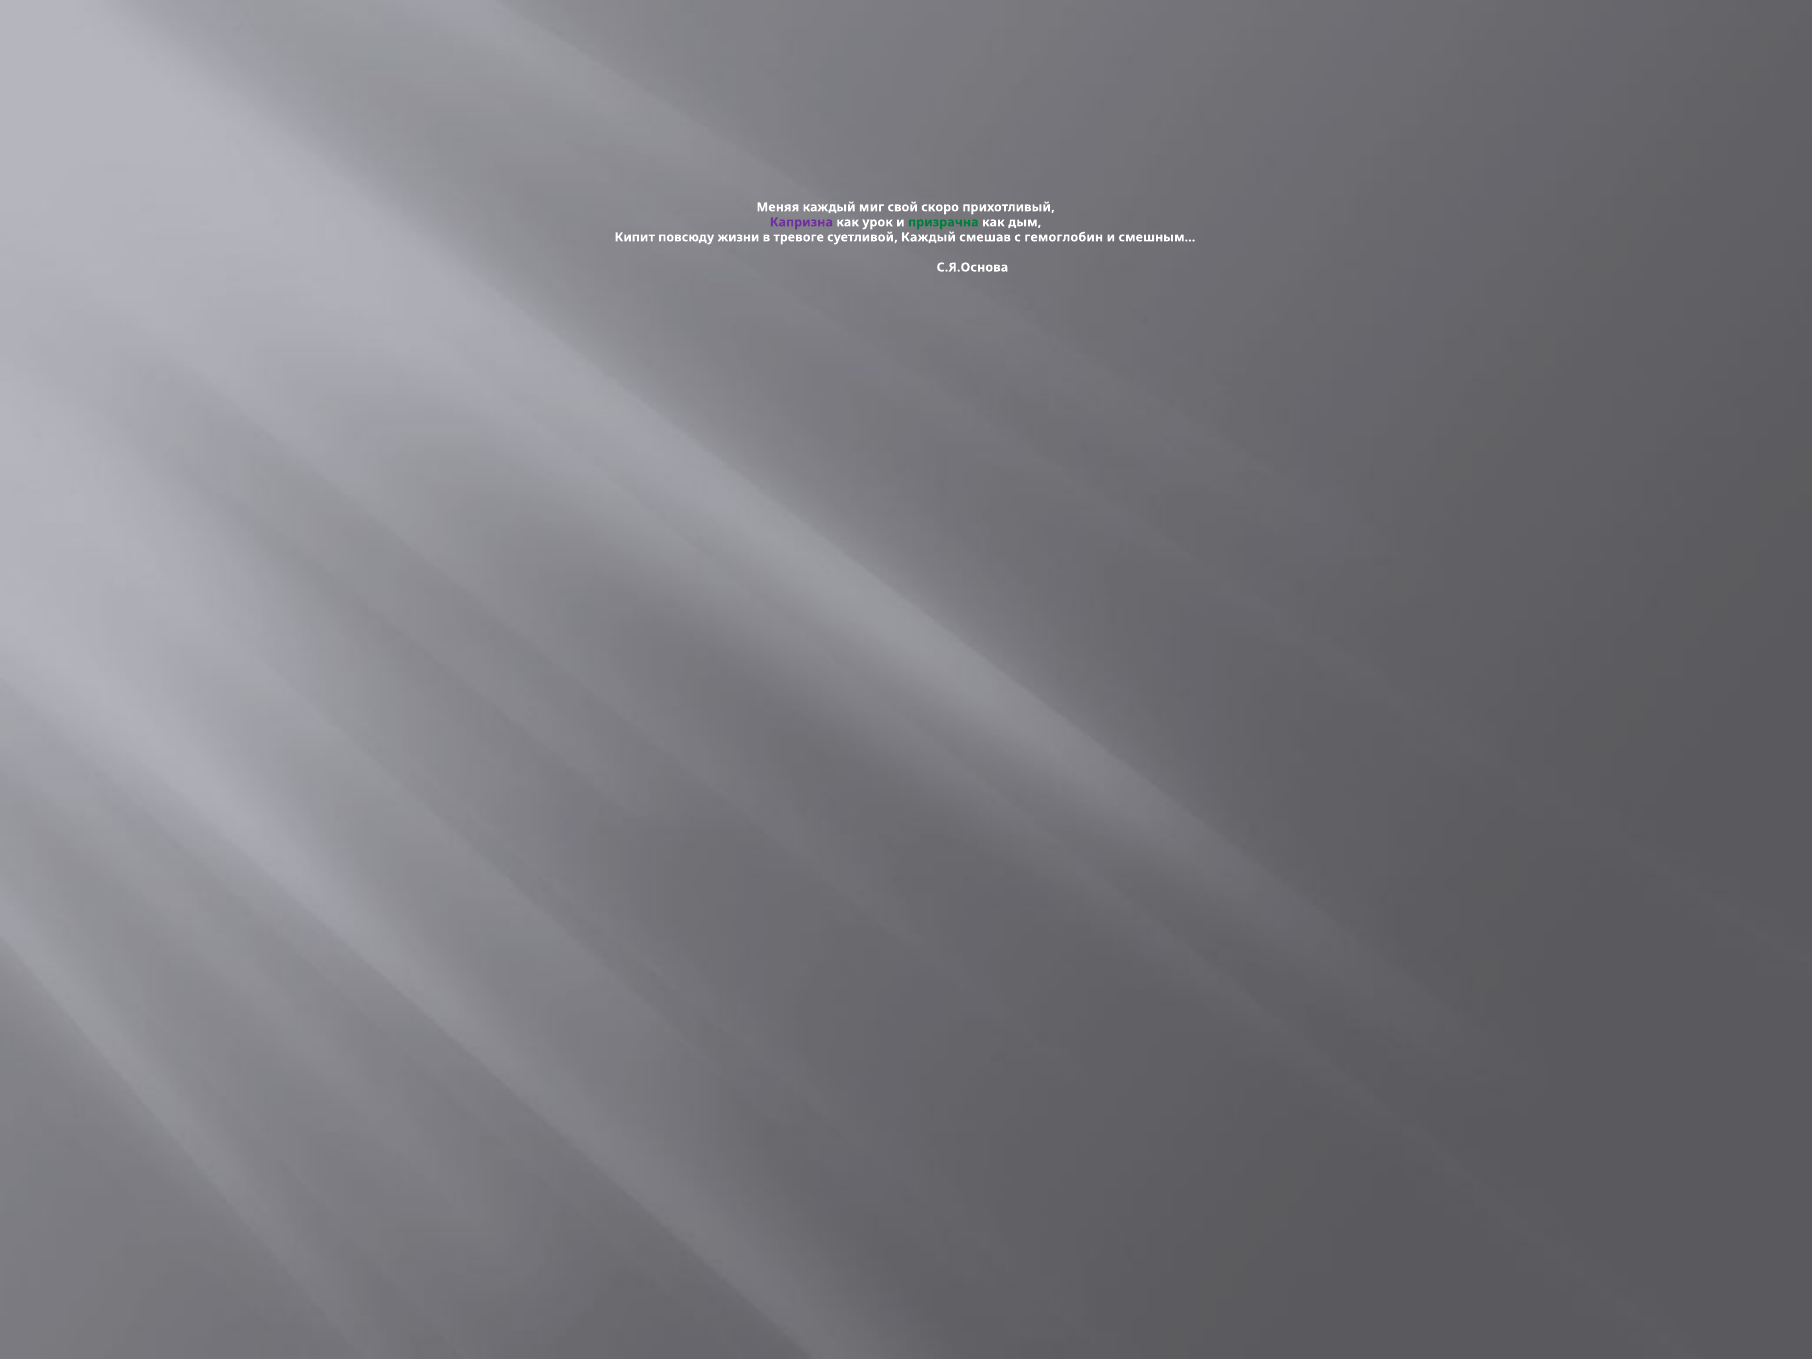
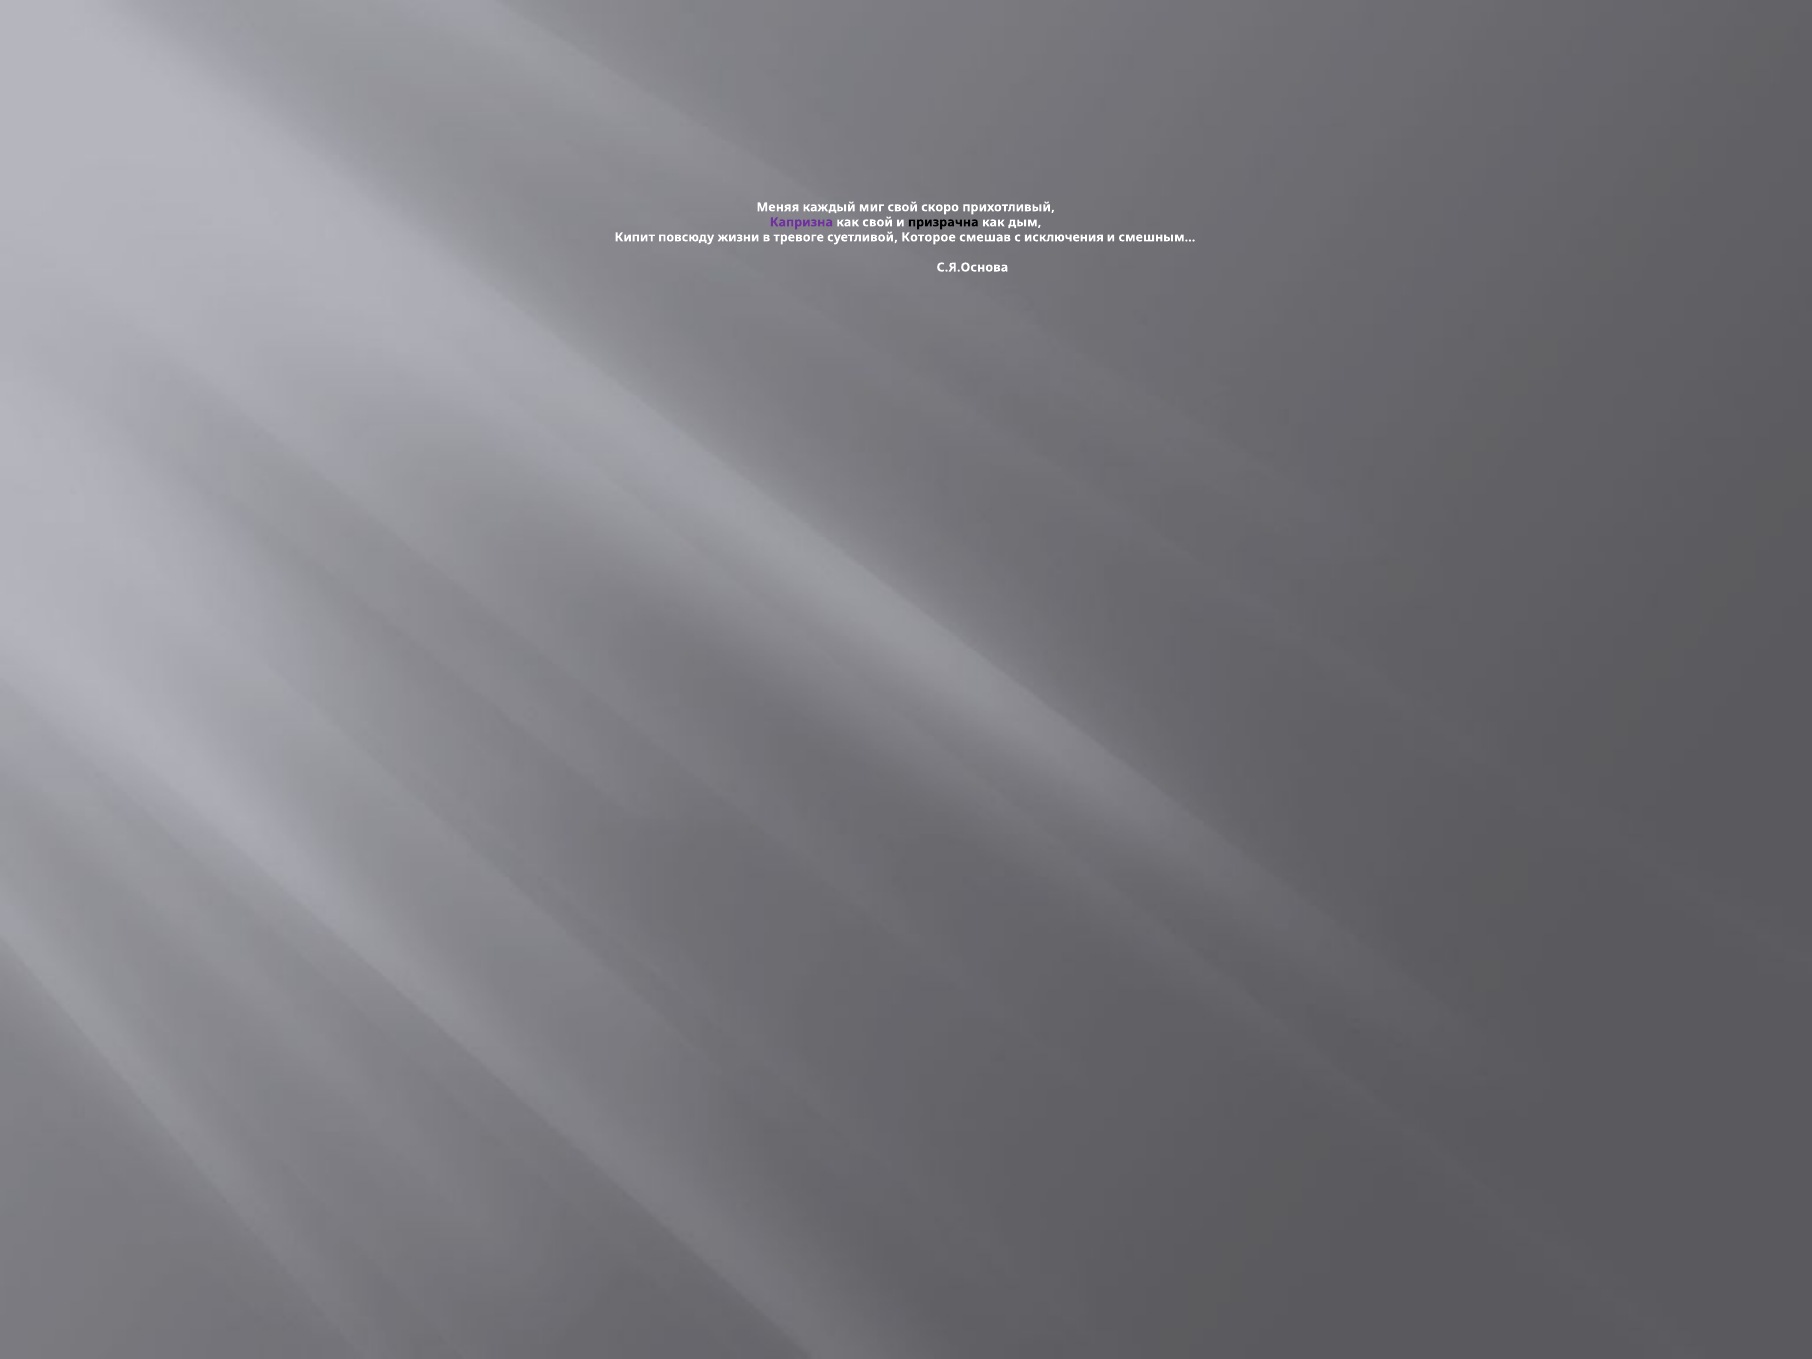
как урок: урок -> свой
призрачна colour: green -> black
суетливой Каждый: Каждый -> Которое
гемоглобин: гемоглобин -> исключения
